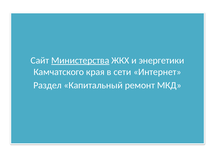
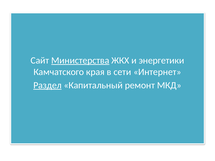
Раздел underline: none -> present
